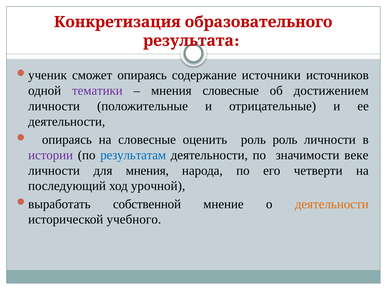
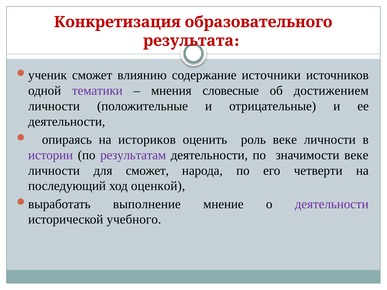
сможет опираясь: опираясь -> влиянию
на словесные: словесные -> историков
роль роль: роль -> веке
результатам colour: blue -> purple
для мнения: мнения -> сможет
урочной: урочной -> оценкой
собственной: собственной -> выполнение
деятельности at (332, 204) colour: orange -> purple
